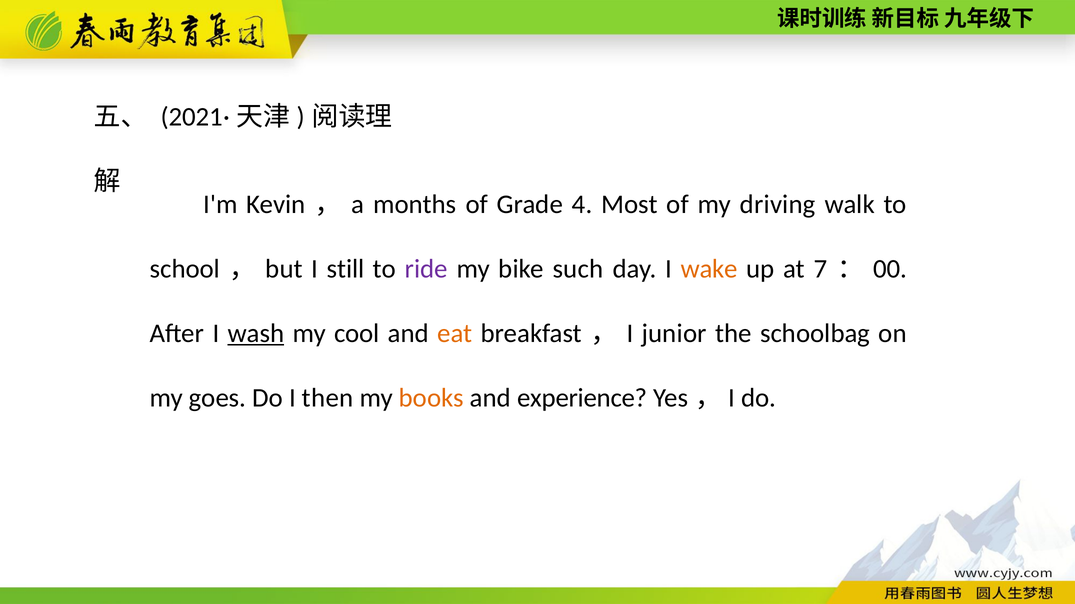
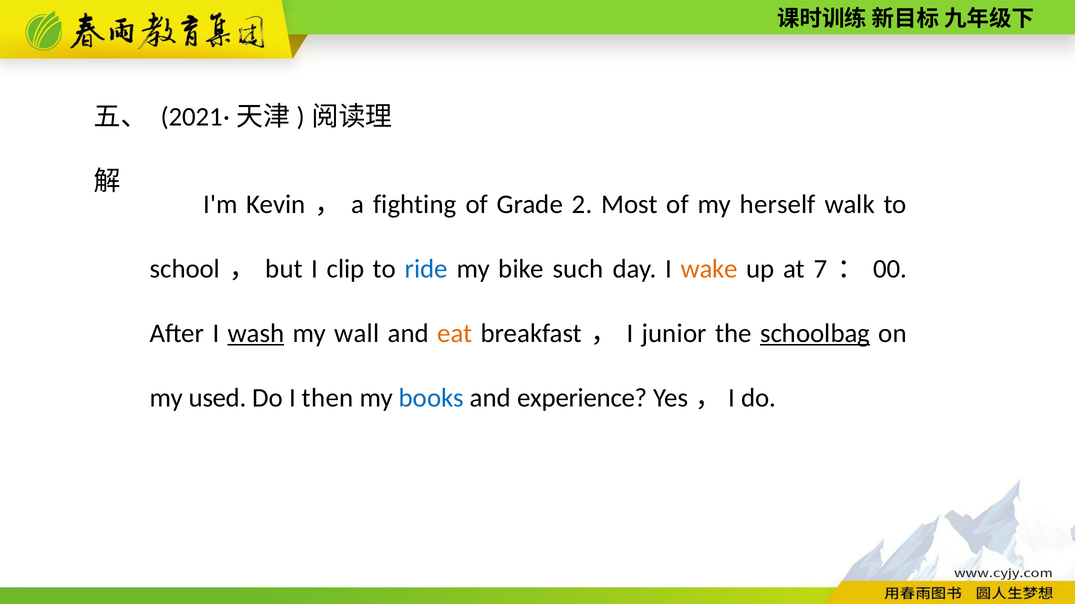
months: months -> fighting
4: 4 -> 2
driving: driving -> herself
still: still -> clip
ride colour: purple -> blue
cool: cool -> wall
schoolbag underline: none -> present
goes: goes -> used
books colour: orange -> blue
